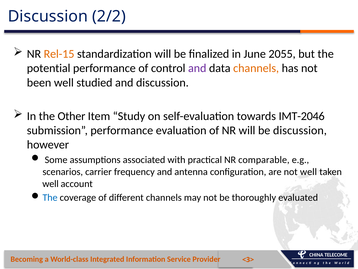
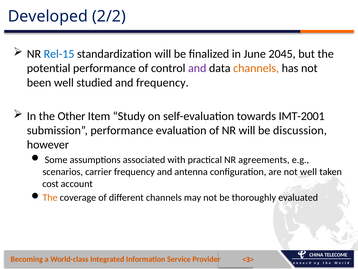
Discussion at (48, 16): Discussion -> Developed
Rel-15 colour: orange -> blue
2055: 2055 -> 2045
and discussion: discussion -> frequency
IMT-2046: IMT-2046 -> IMT-2001
comparable: comparable -> agreements
well at (51, 183): well -> cost
The at (50, 197) colour: blue -> orange
